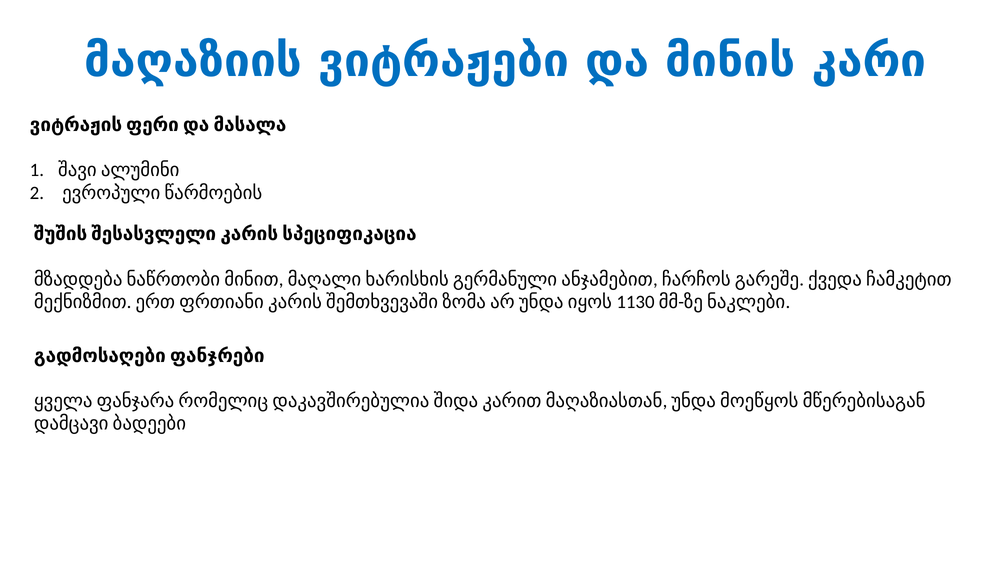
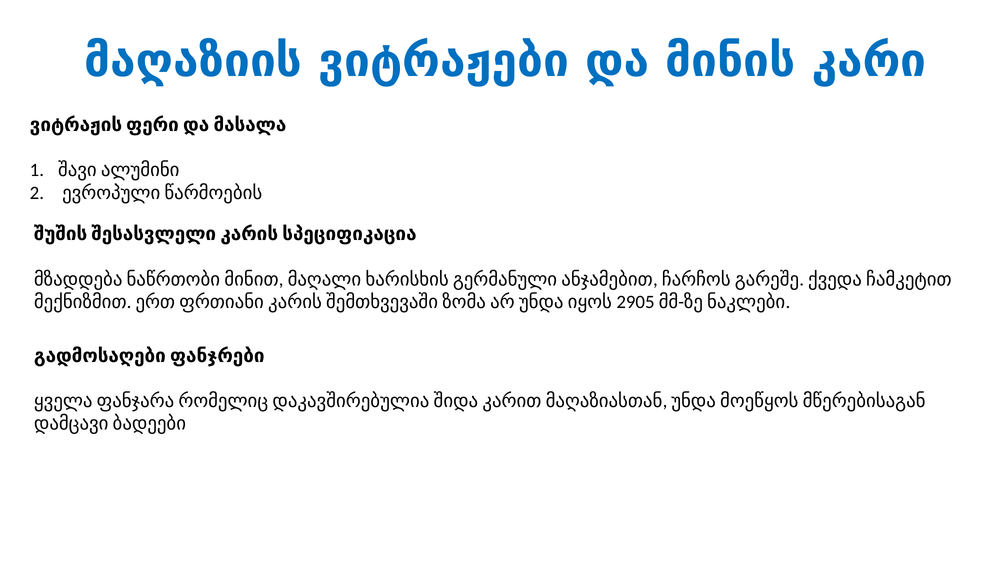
1130: 1130 -> 2905
